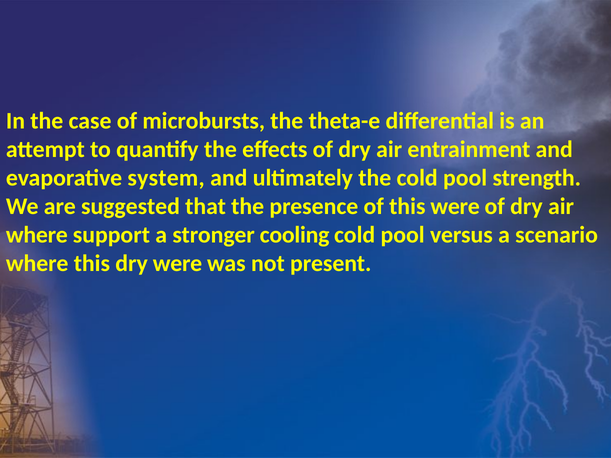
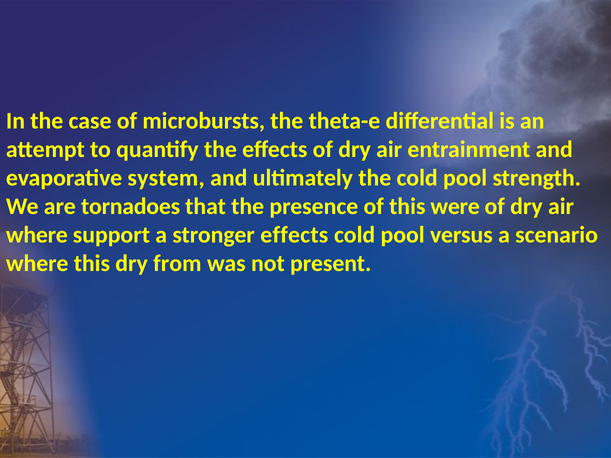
suggested: suggested -> tornadoes
stronger cooling: cooling -> effects
dry were: were -> from
